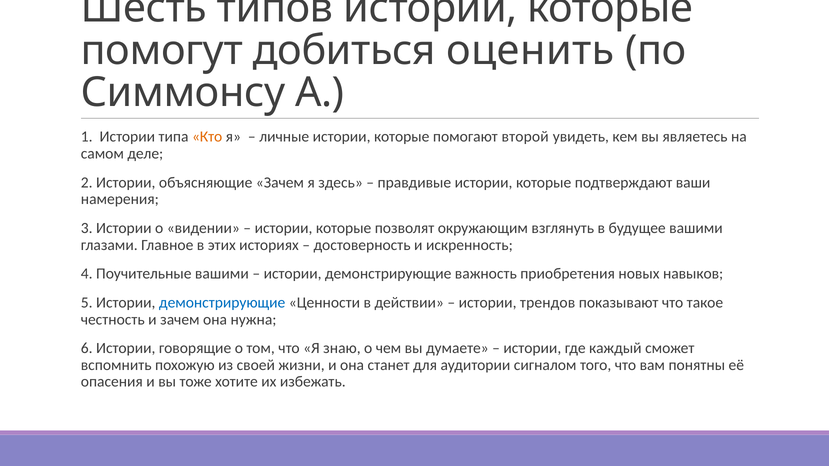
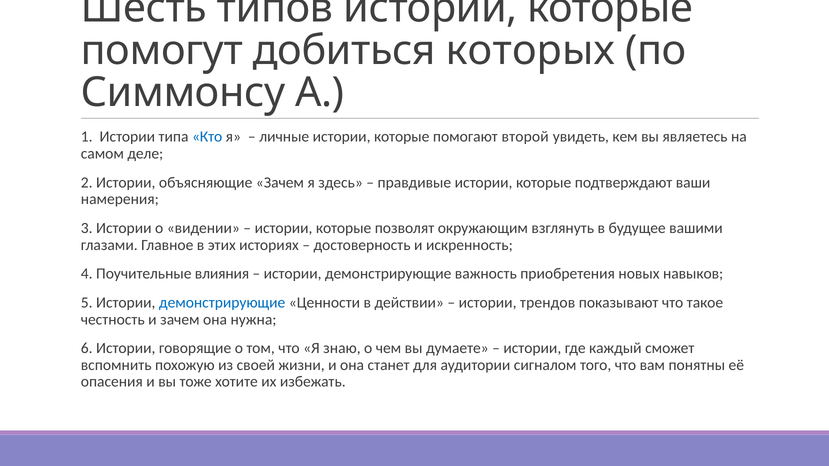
оценить: оценить -> которых
Кто colour: orange -> blue
Поучительные вашими: вашими -> влияния
